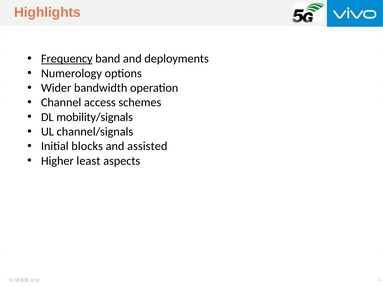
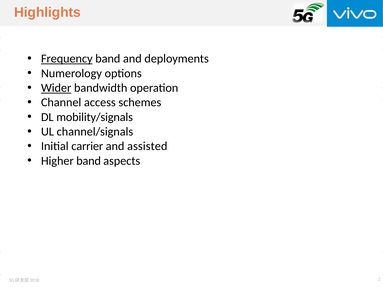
Wider underline: none -> present
blocks: blocks -> carrier
Higher least: least -> band
